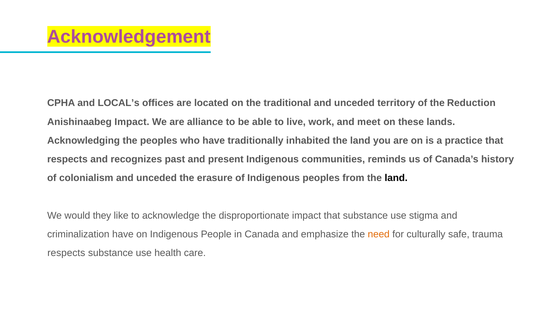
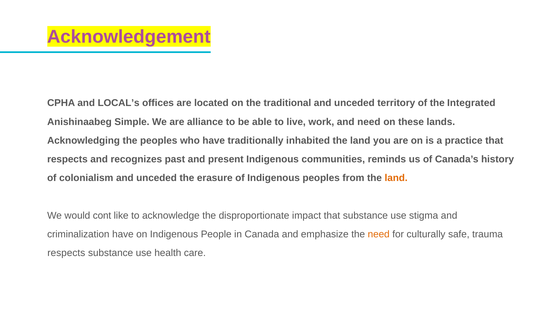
Reduction: Reduction -> Integrated
Anishinaabeg Impact: Impact -> Simple
and meet: meet -> need
land at (396, 178) colour: black -> orange
they: they -> cont
